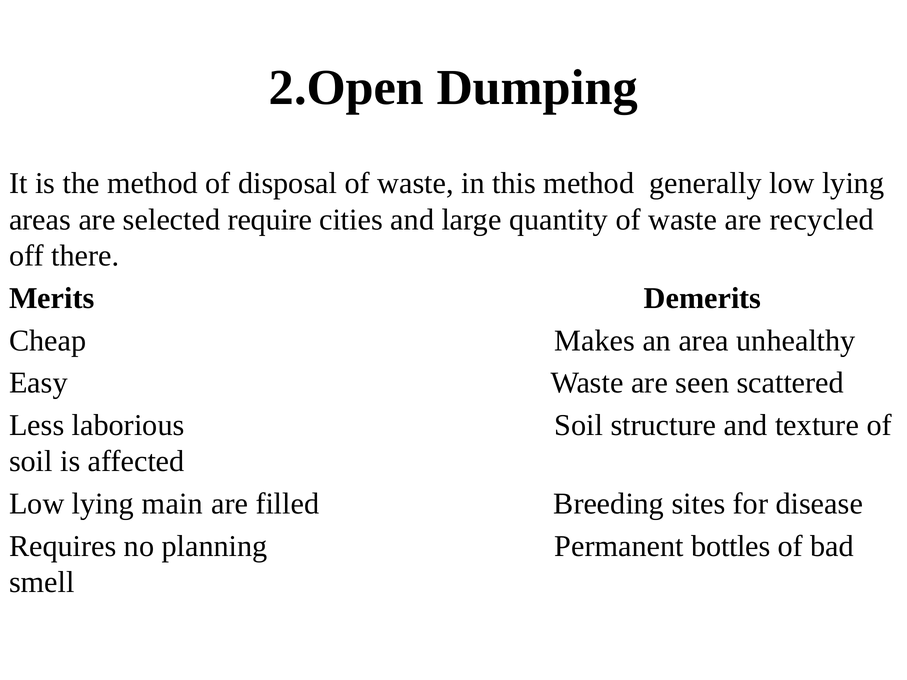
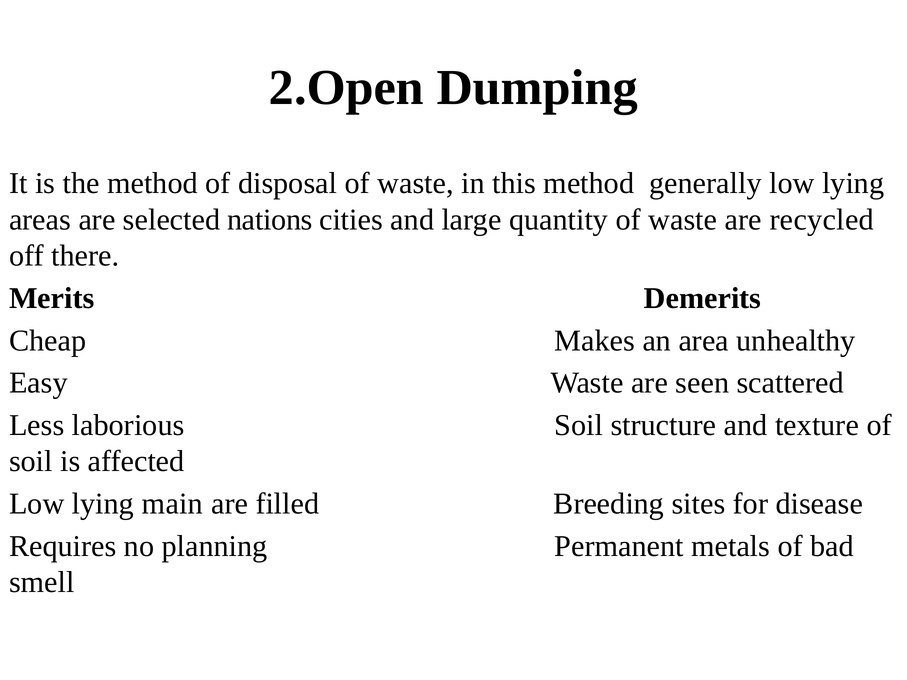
require: require -> nations
bottles: bottles -> metals
